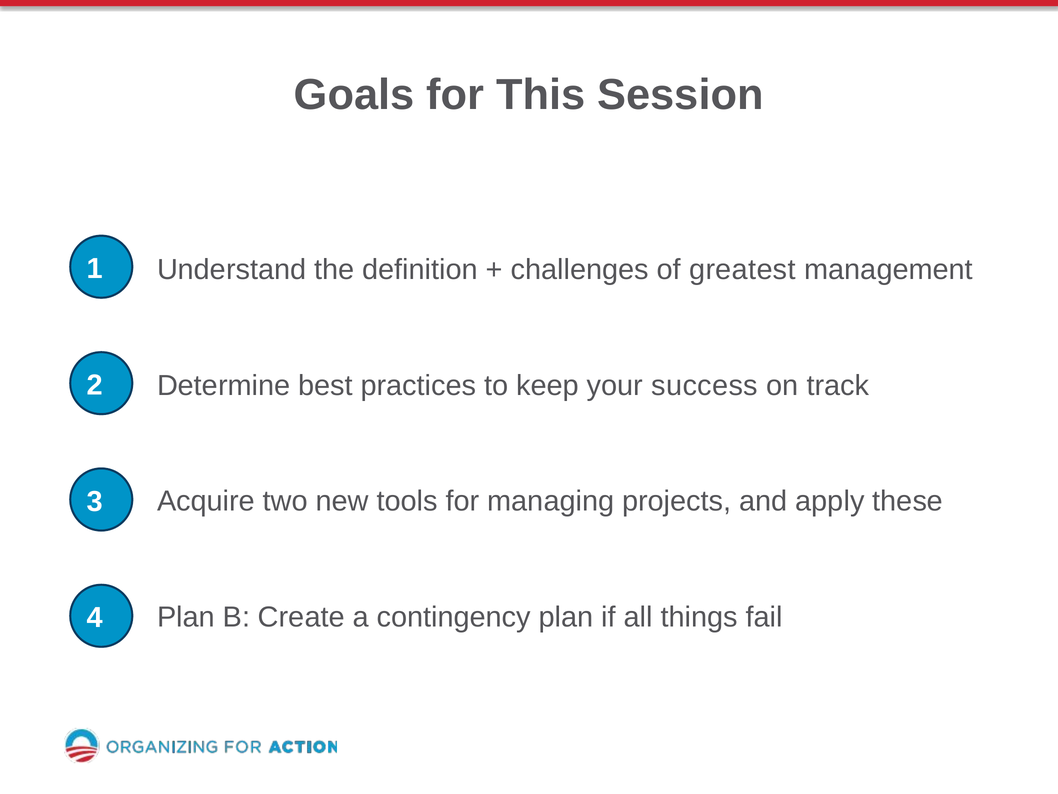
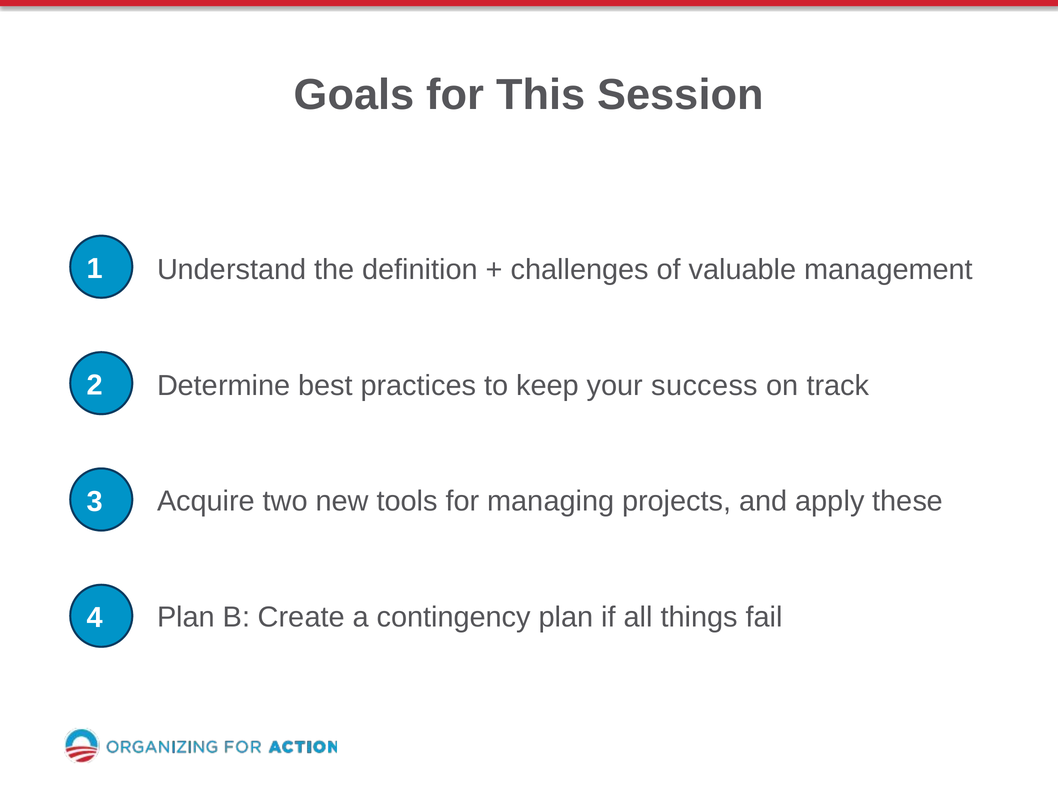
greatest: greatest -> valuable
